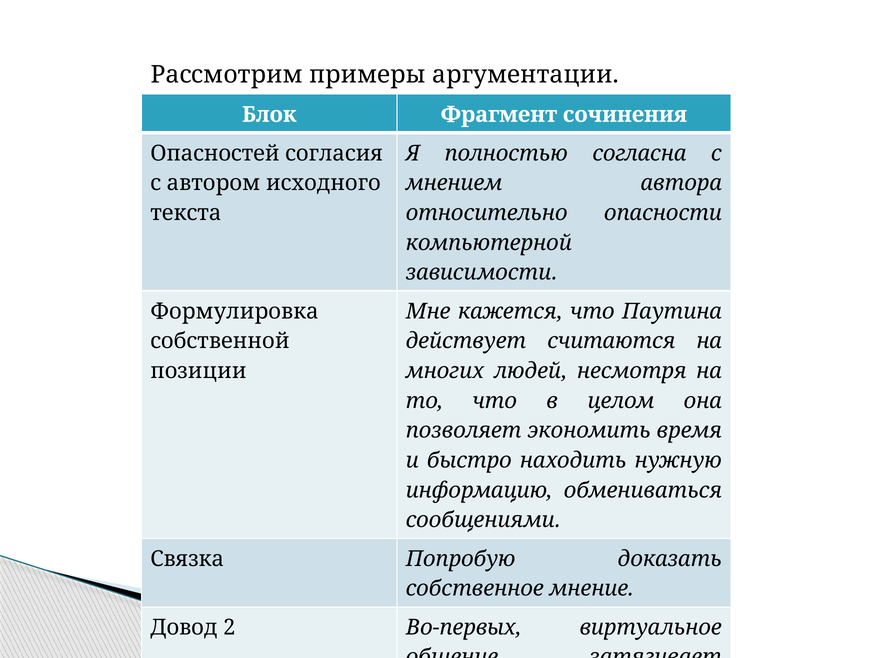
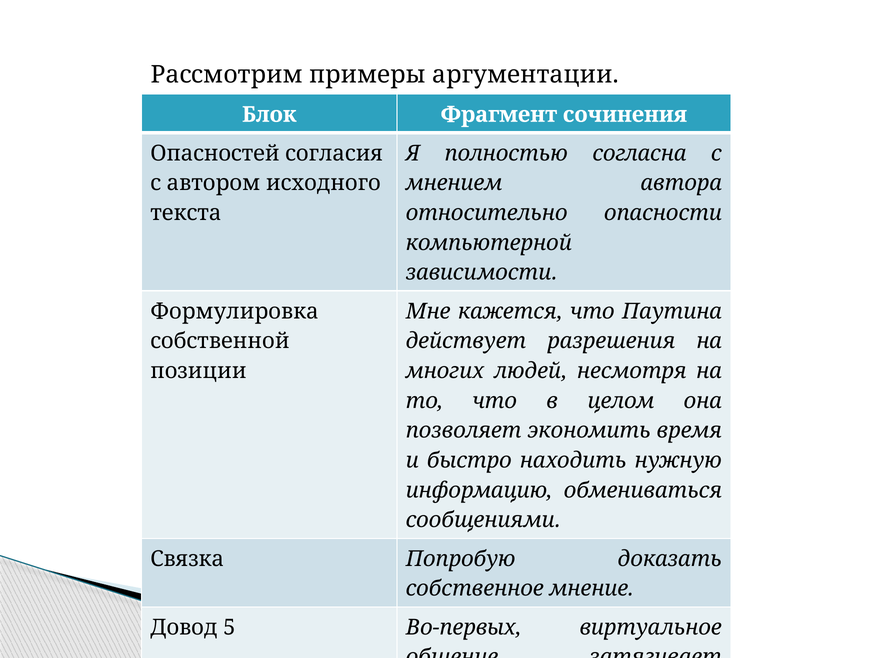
считаются: считаются -> разрешения
2: 2 -> 5
